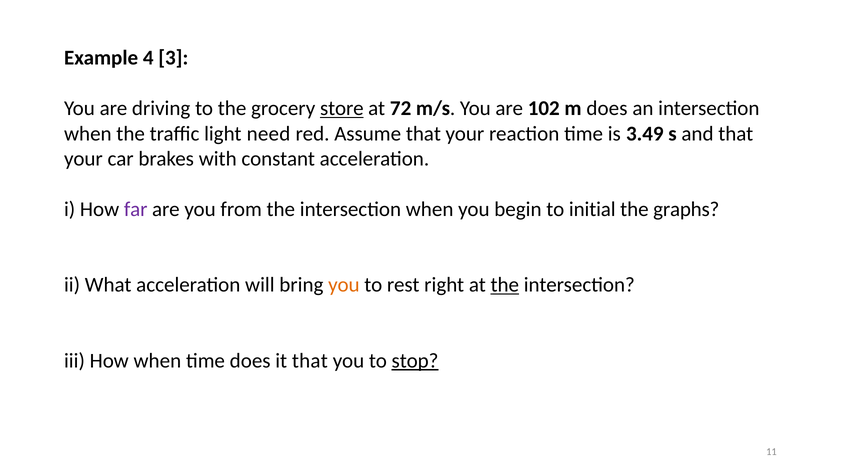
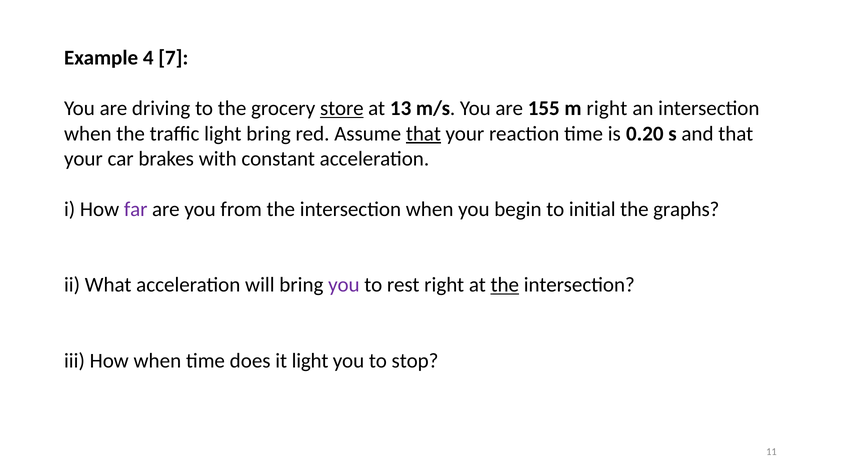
3: 3 -> 7
72: 72 -> 13
102: 102 -> 155
m does: does -> right
light need: need -> bring
that at (423, 134) underline: none -> present
3.49: 3.49 -> 0.20
you at (344, 285) colour: orange -> purple
it that: that -> light
stop underline: present -> none
